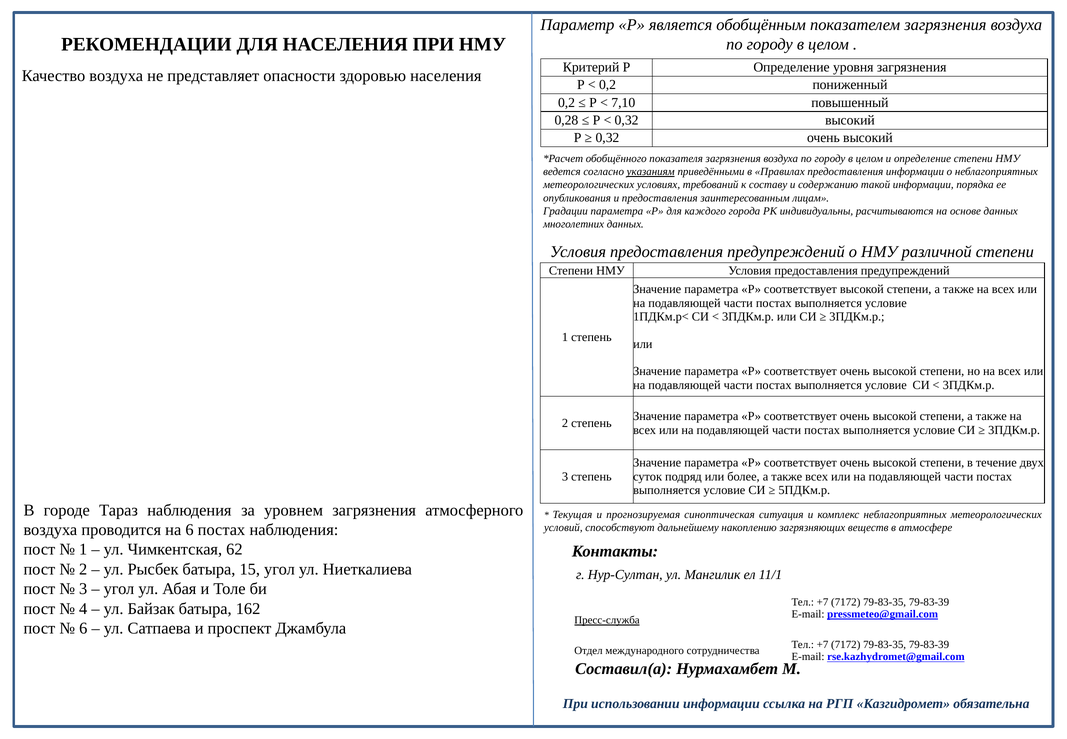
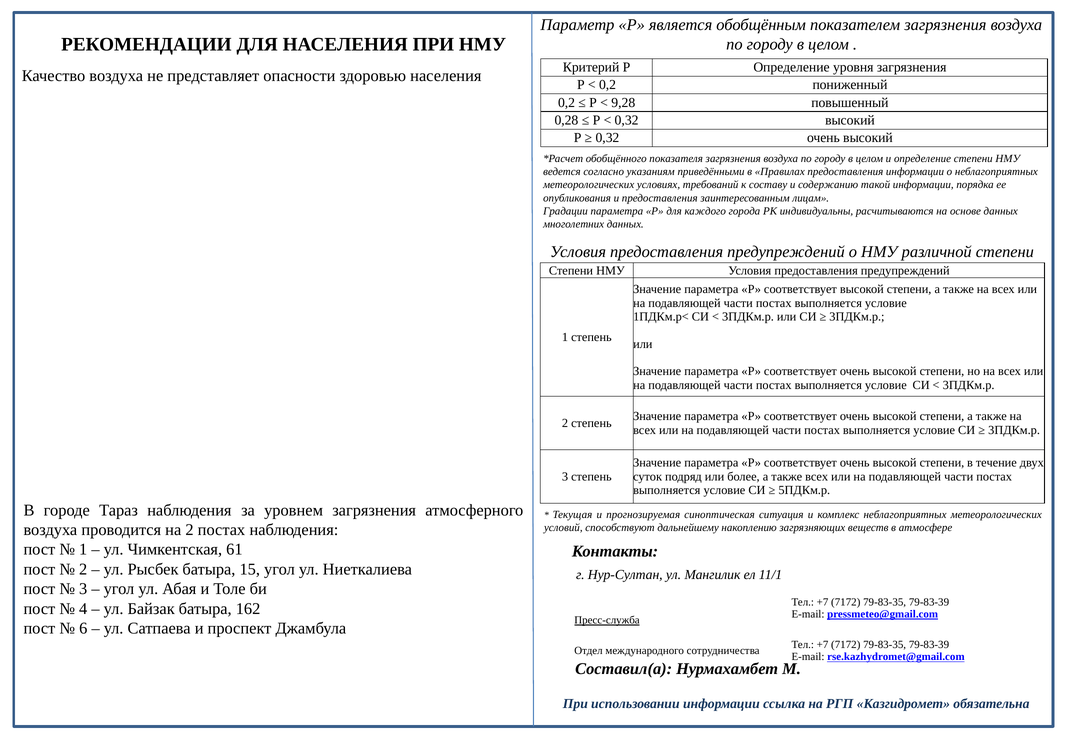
7,10: 7,10 -> 9,28
указаниям underline: present -> none
на 6: 6 -> 2
62: 62 -> 61
